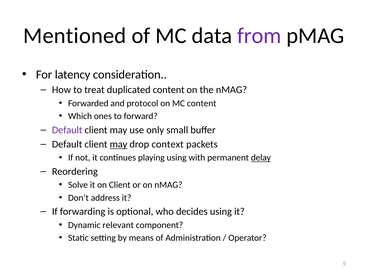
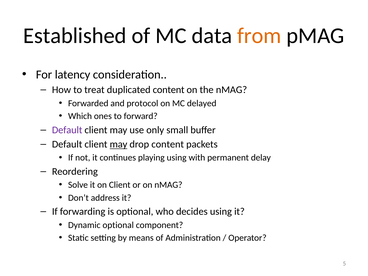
Mentioned: Mentioned -> Established
from colour: purple -> orange
MC content: content -> delayed
drop context: context -> content
delay underline: present -> none
Dynamic relevant: relevant -> optional
